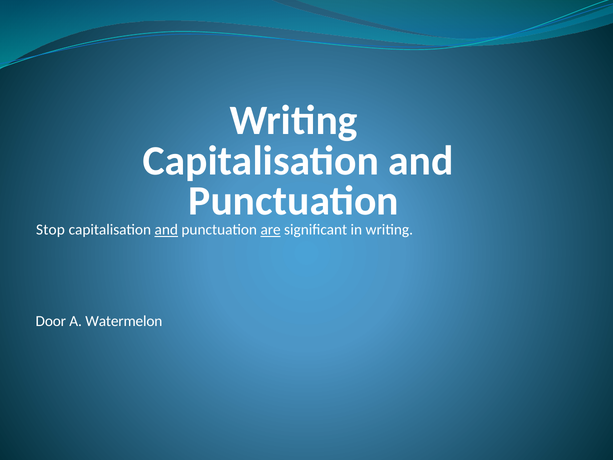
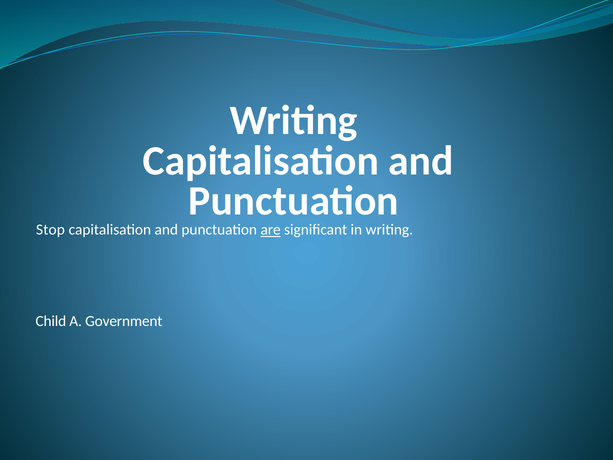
and at (166, 230) underline: present -> none
Door: Door -> Child
Watermelon: Watermelon -> Government
